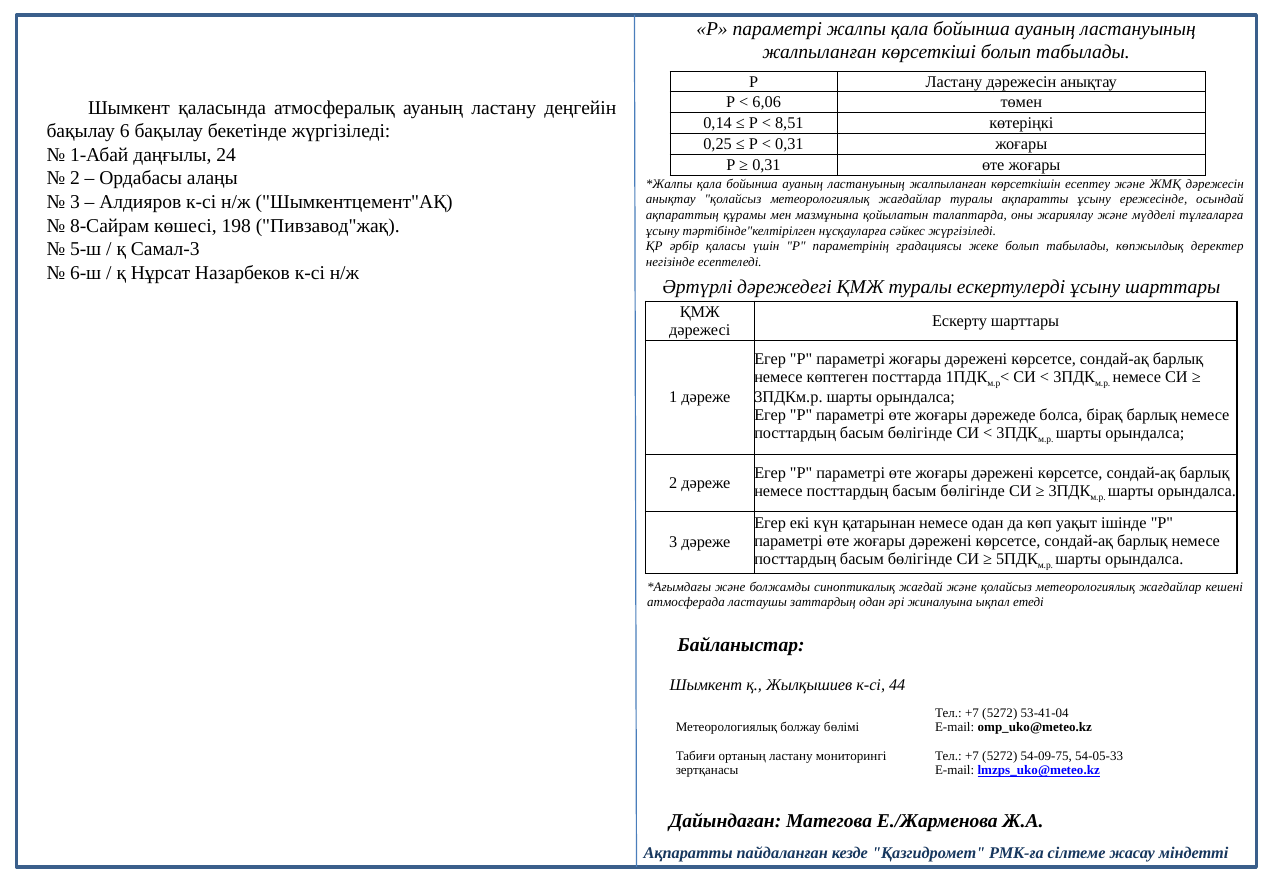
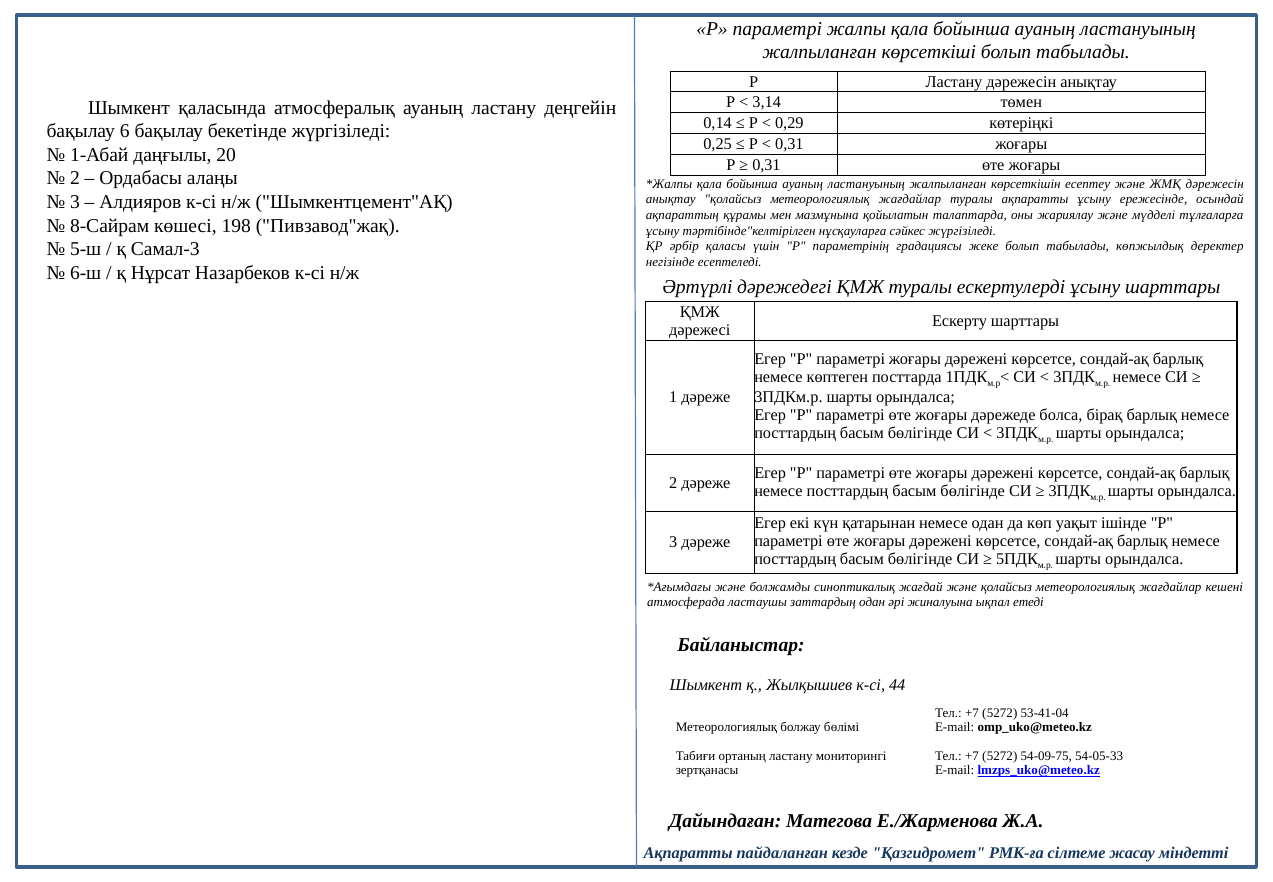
6,06: 6,06 -> 3,14
8,51: 8,51 -> 0,29
24: 24 -> 20
